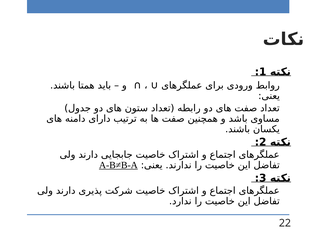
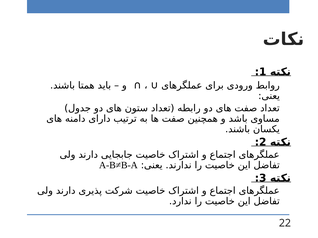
A-B≠B-A underline: present -> none
